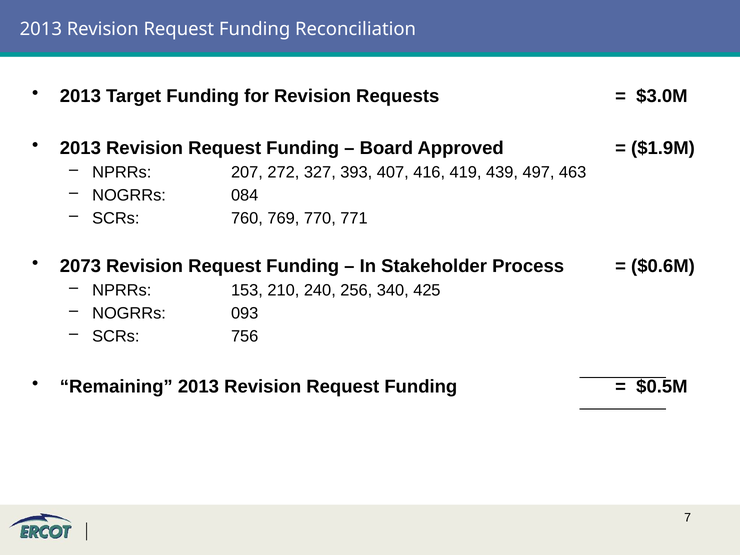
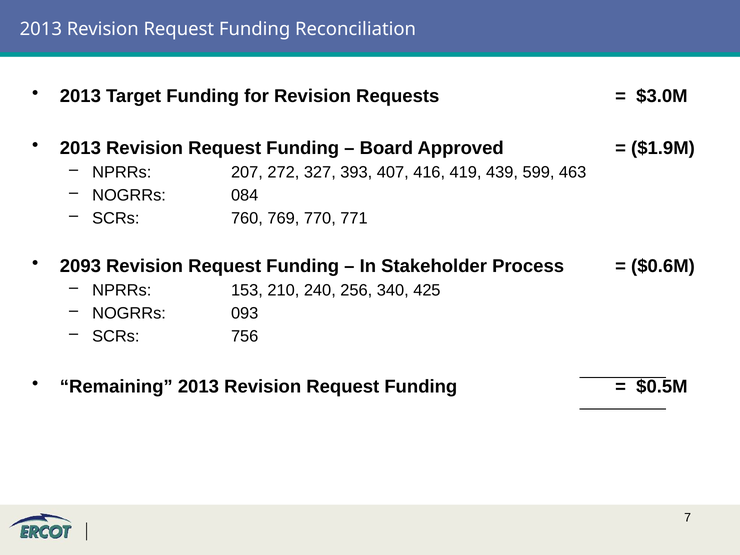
497: 497 -> 599
2073: 2073 -> 2093
